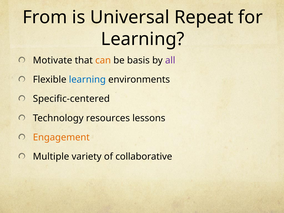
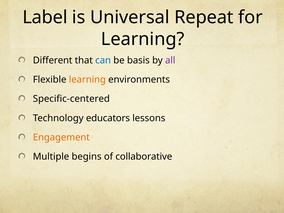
From: From -> Label
Motivate: Motivate -> Different
can colour: orange -> blue
learning at (87, 80) colour: blue -> orange
resources: resources -> educators
variety: variety -> begins
